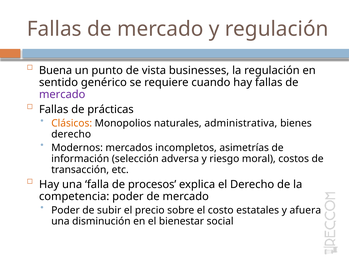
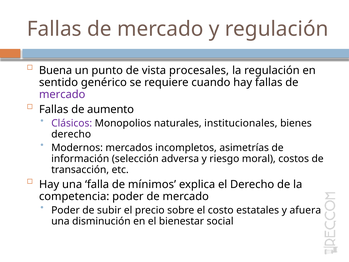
businesses: businesses -> procesales
prácticas: prácticas -> aumento
Clásicos colour: orange -> purple
administrativa: administrativa -> institucionales
procesos: procesos -> mínimos
